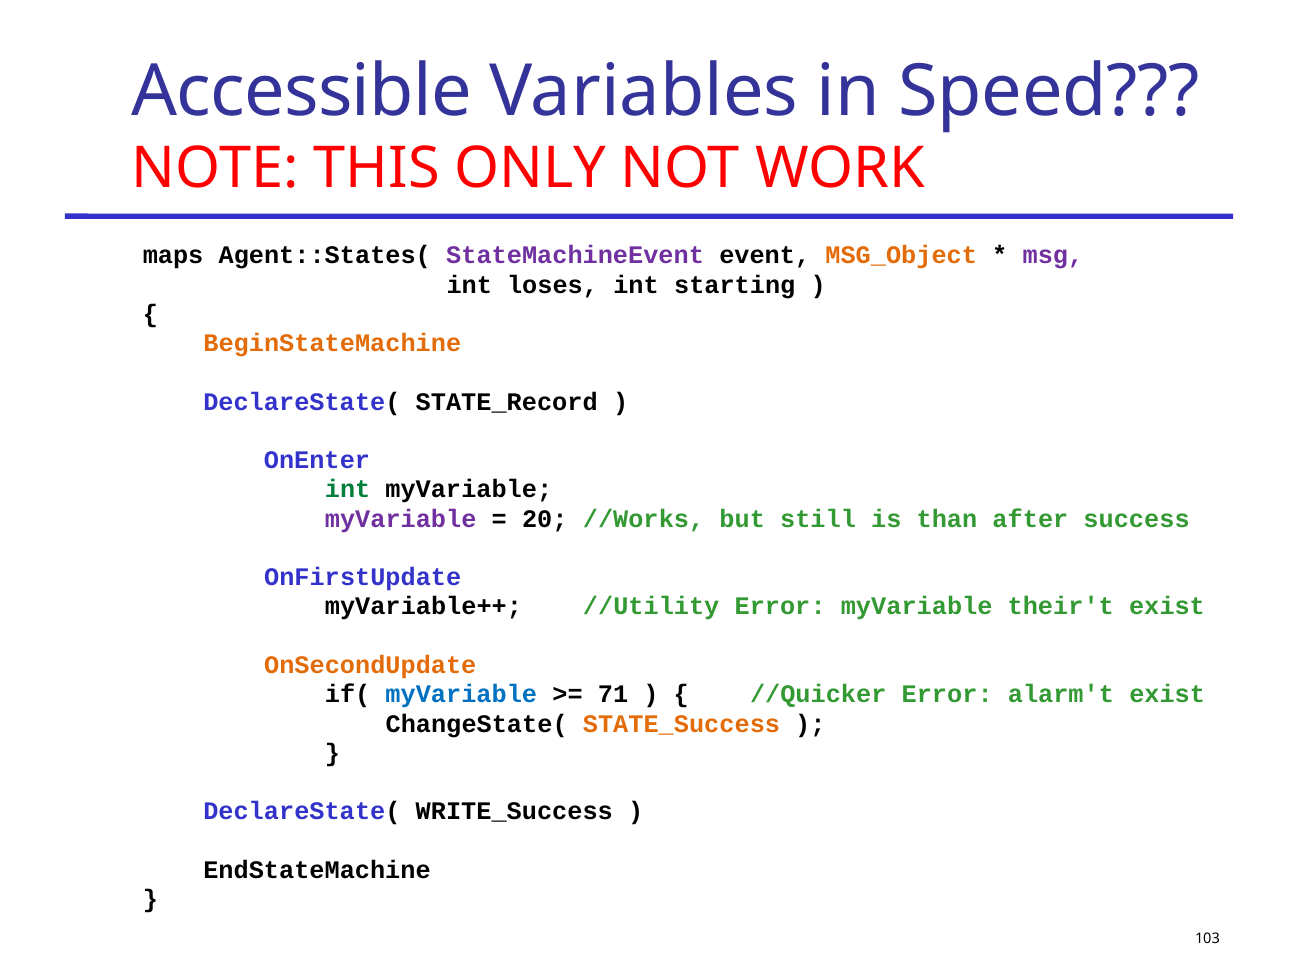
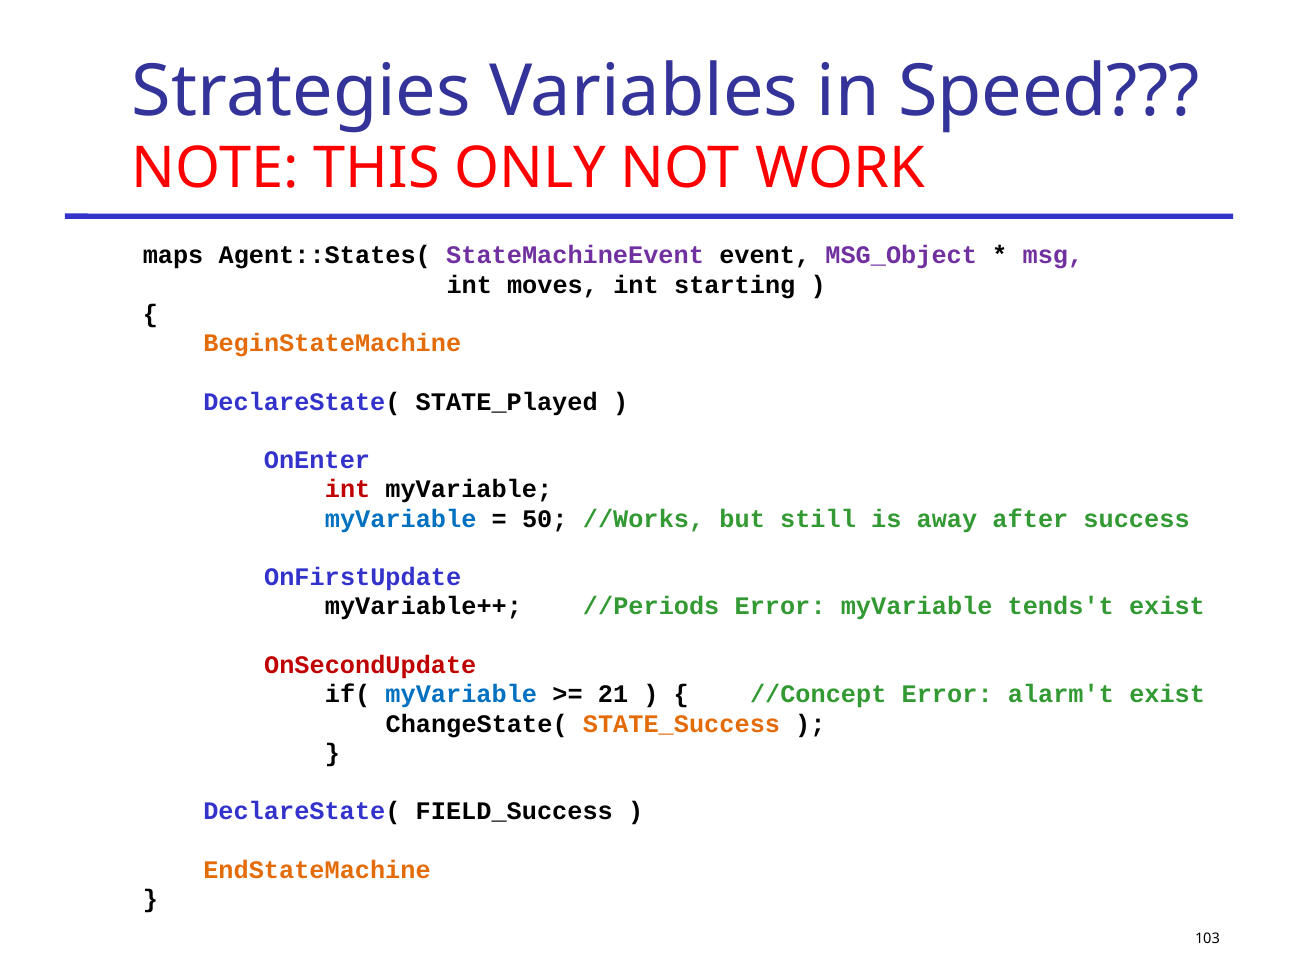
Accessible: Accessible -> Strategies
MSG_Object colour: orange -> purple
loses: loses -> moves
STATE_Record: STATE_Record -> STATE_Played
int at (348, 490) colour: green -> red
myVariable at (401, 519) colour: purple -> blue
20: 20 -> 50
than: than -> away
//Utility: //Utility -> //Periods
their't: their't -> tends't
OnSecondUpdate colour: orange -> red
71: 71 -> 21
//Quicker: //Quicker -> //Concept
WRITE_Success: WRITE_Success -> FIELD_Success
EndStateMachine colour: black -> orange
